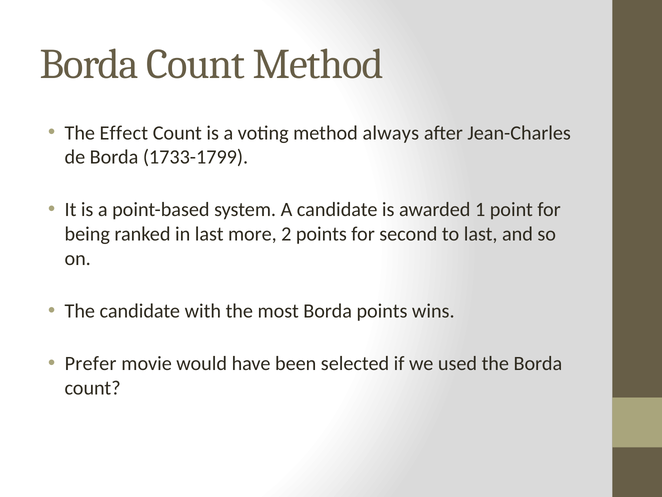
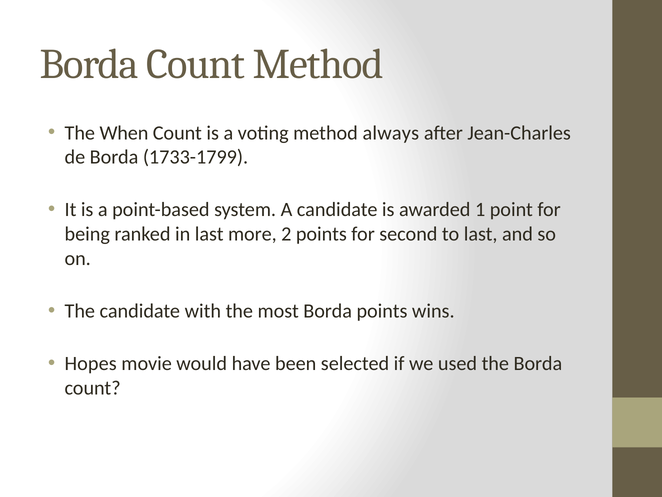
Effect: Effect -> When
Prefer: Prefer -> Hopes
